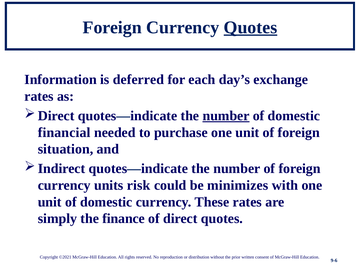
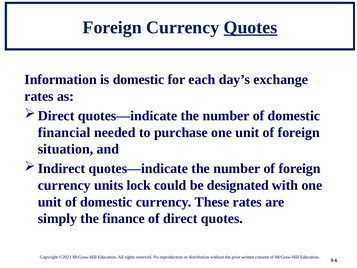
is deferred: deferred -> domestic
number at (226, 116) underline: present -> none
risk: risk -> lock
minimizes: minimizes -> designated
